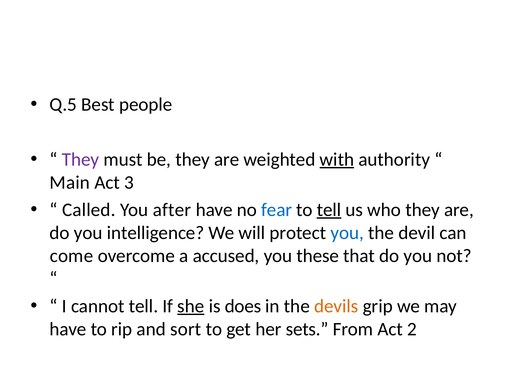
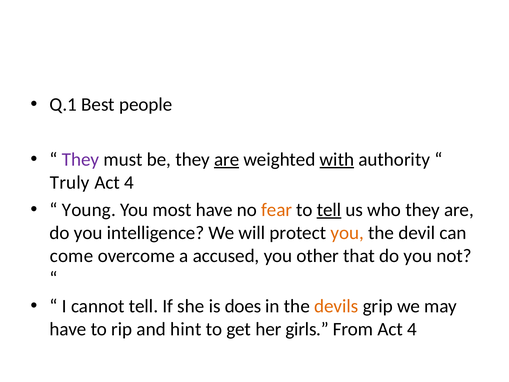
Q.5: Q.5 -> Q.1
are at (227, 159) underline: none -> present
Main: Main -> Truly
3 at (129, 182): 3 -> 4
Called: Called -> Young
after: after -> most
fear colour: blue -> orange
you at (347, 233) colour: blue -> orange
these: these -> other
she underline: present -> none
sort: sort -> hint
sets: sets -> girls
From Act 2: 2 -> 4
